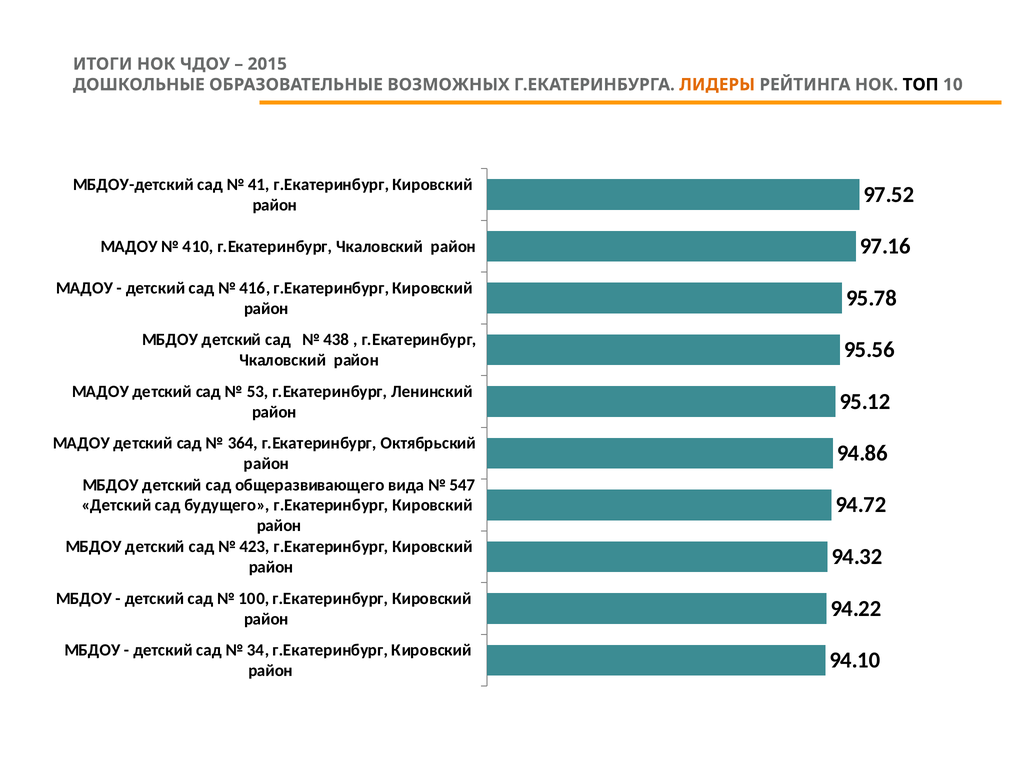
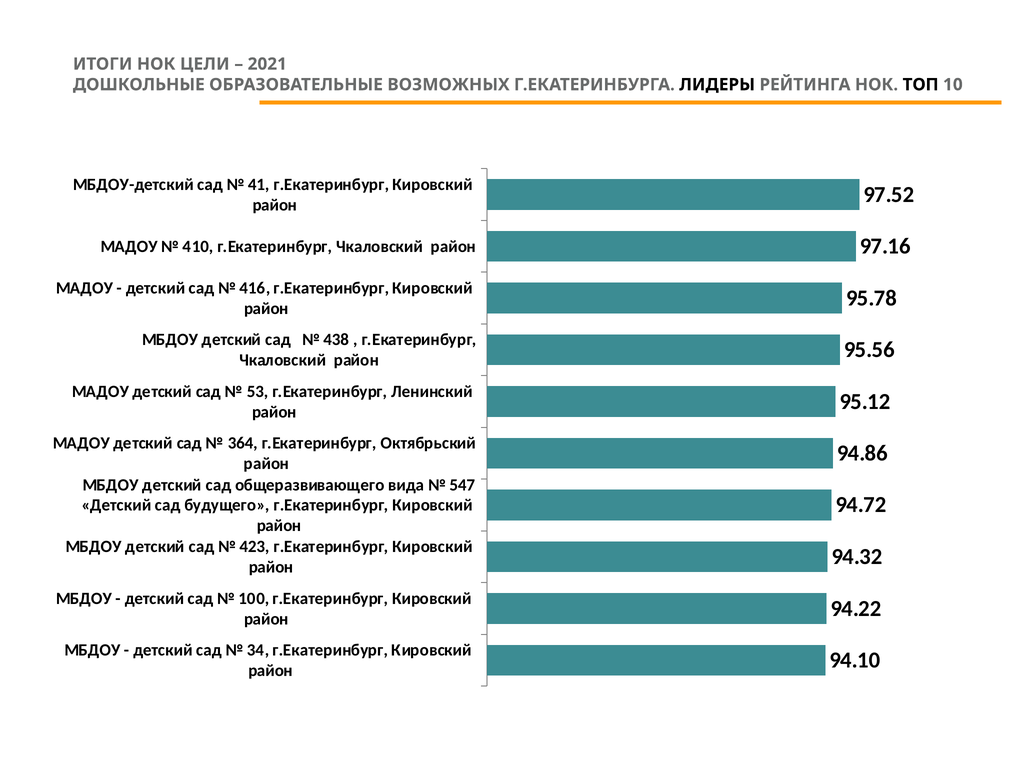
ЧДОУ: ЧДОУ -> ЦЕЛИ
2015: 2015 -> 2021
ЛИДЕРЫ colour: orange -> black
